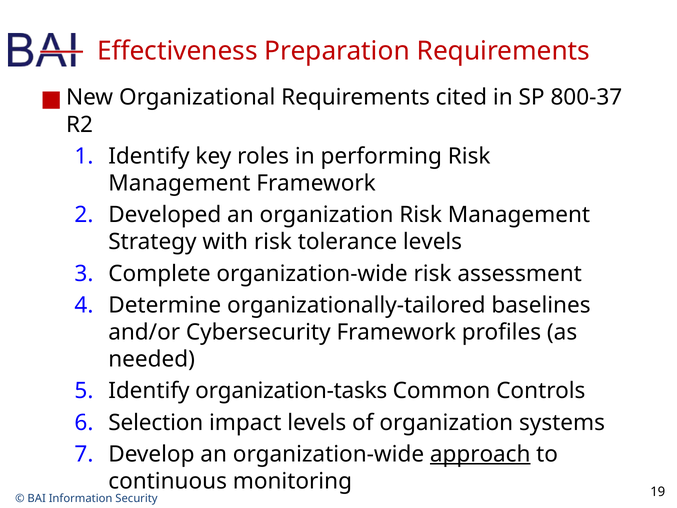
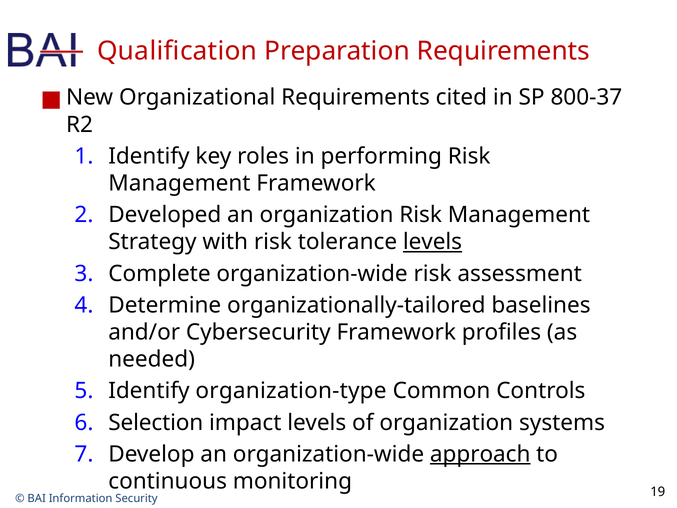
Effectiveness: Effectiveness -> Qualification
levels at (432, 242) underline: none -> present
organization-tasks: organization-tasks -> organization-type
